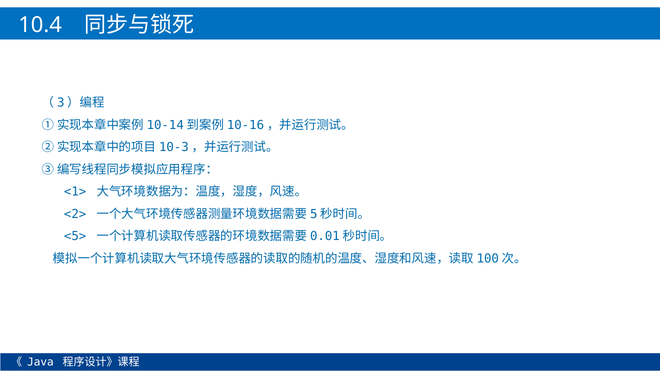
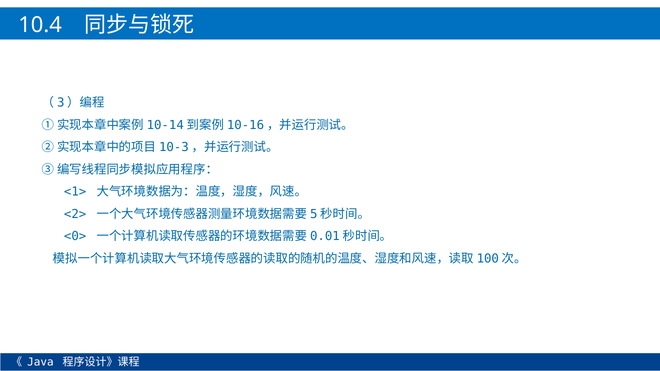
<5>: <5> -> <0>
